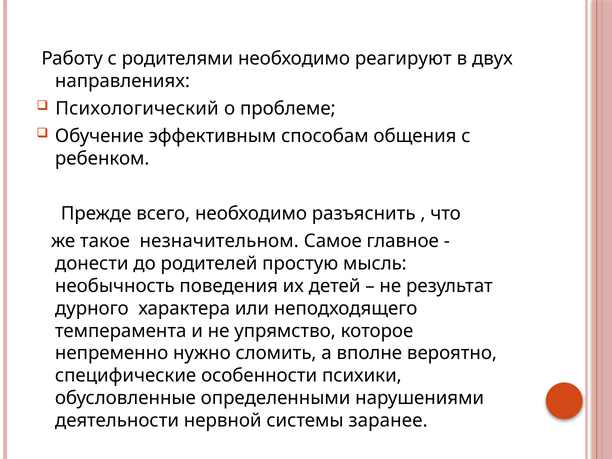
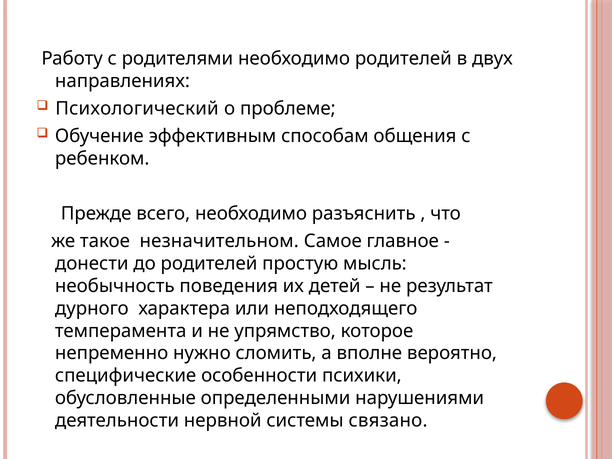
необходимо реагируют: реагируют -> родителей
заранее: заранее -> связано
